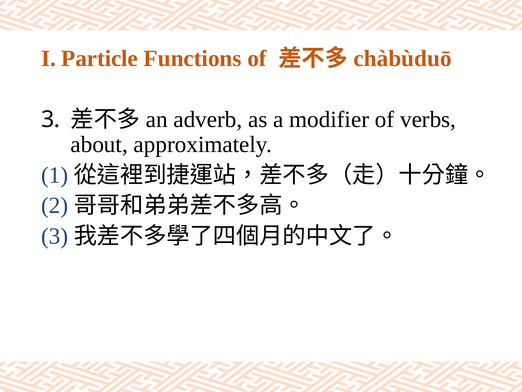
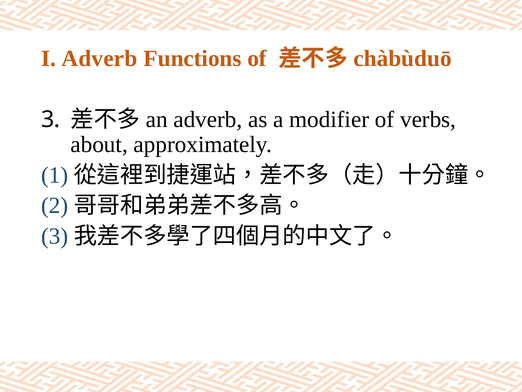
I Particle: Particle -> Adverb
